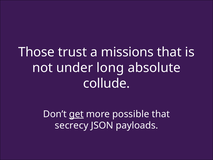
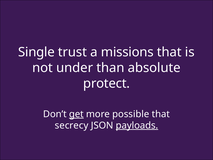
Those: Those -> Single
long: long -> than
collude: collude -> protect
payloads underline: none -> present
